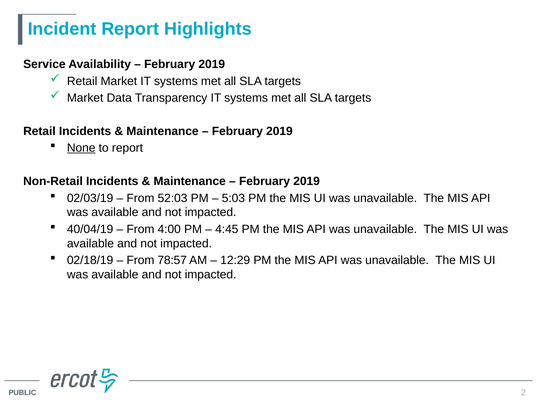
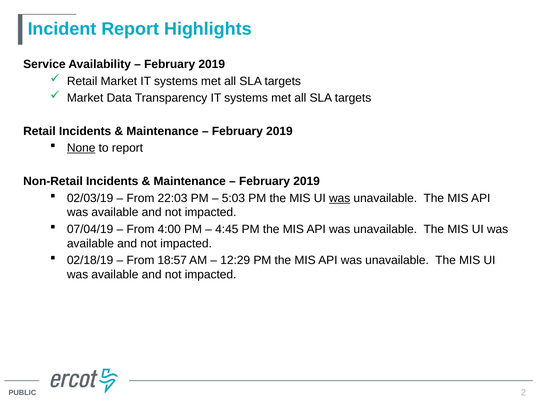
52:03: 52:03 -> 22:03
was at (340, 198) underline: none -> present
40/04/19: 40/04/19 -> 07/04/19
78:57: 78:57 -> 18:57
